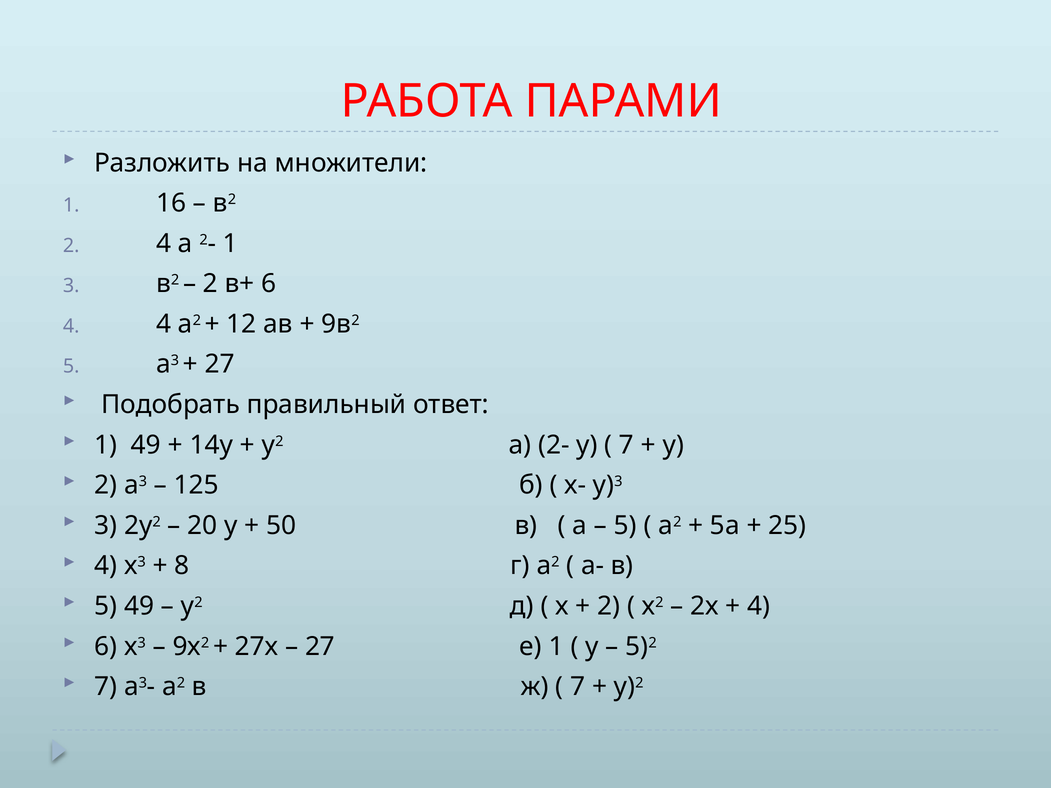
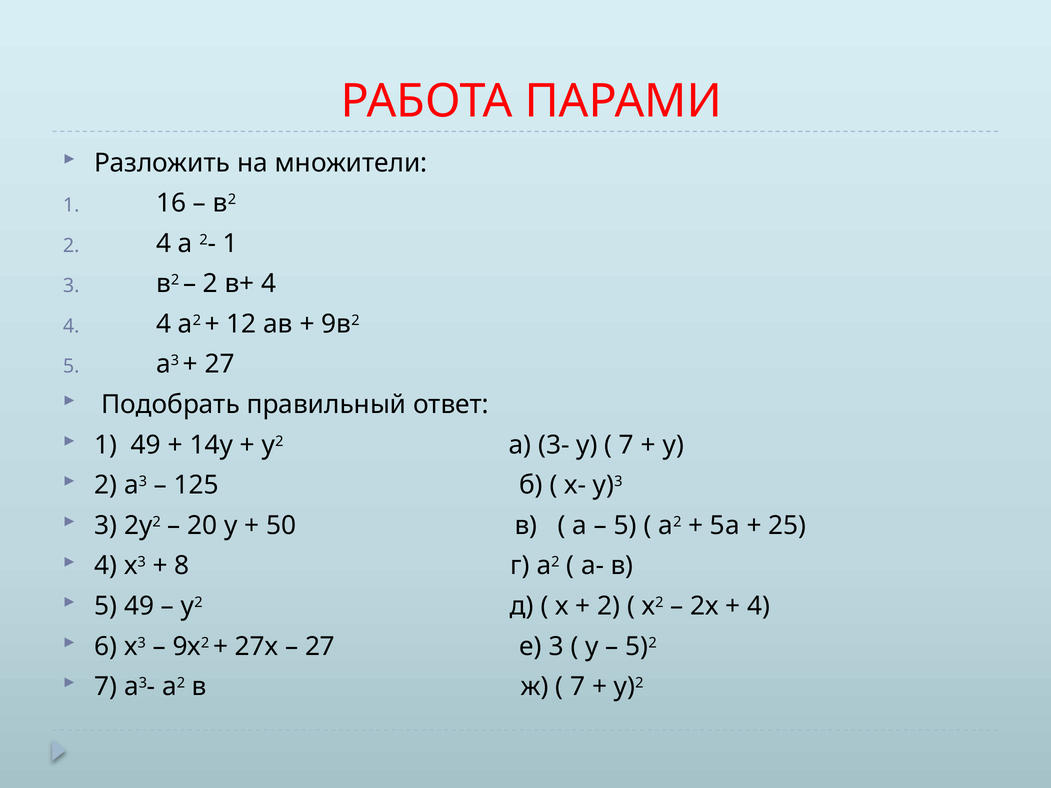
в+ 6: 6 -> 4
у2 а 2-: 2- -> 3-
е 1: 1 -> 3
